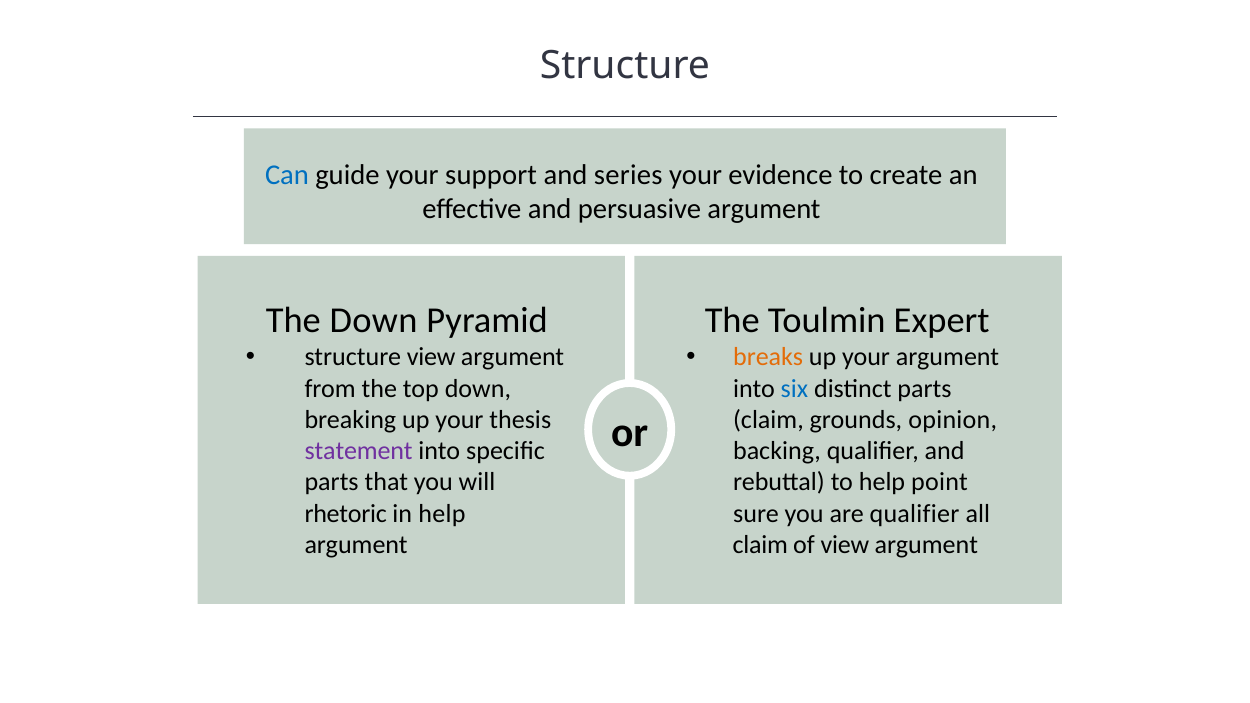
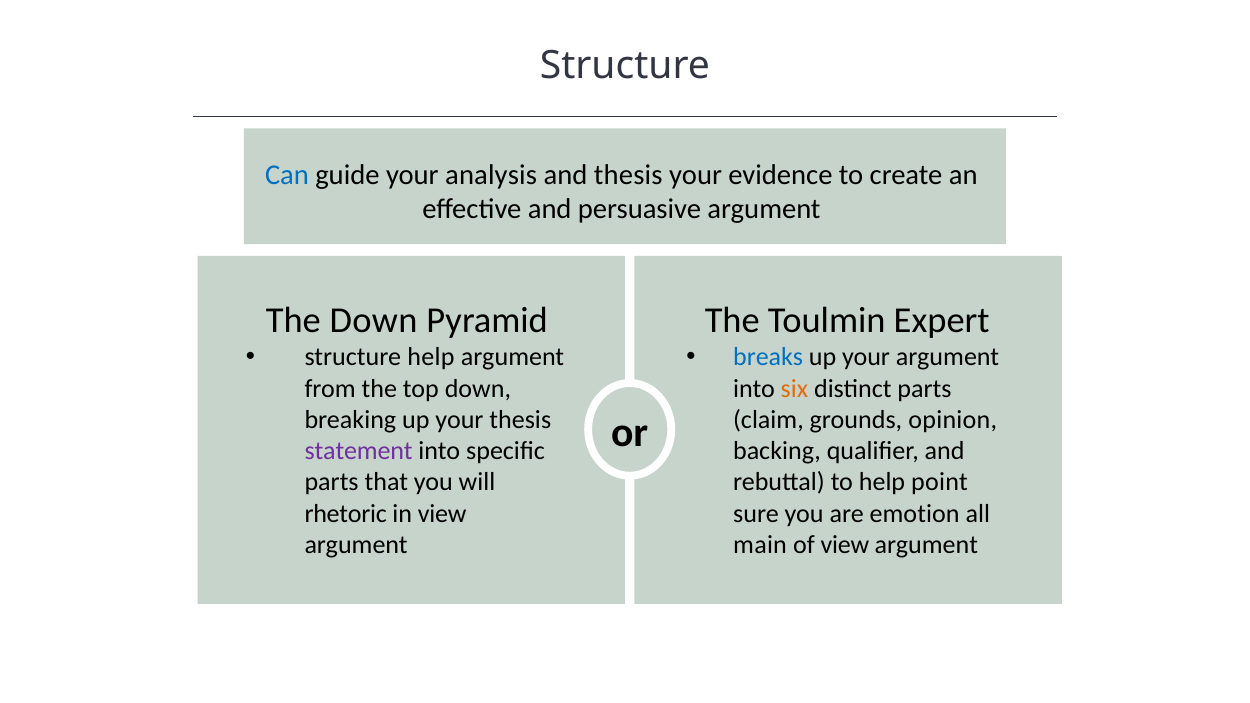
support: support -> analysis
and series: series -> thesis
structure view: view -> help
breaks colour: orange -> blue
six colour: blue -> orange
in help: help -> view
are qualifier: qualifier -> emotion
claim at (760, 545): claim -> main
